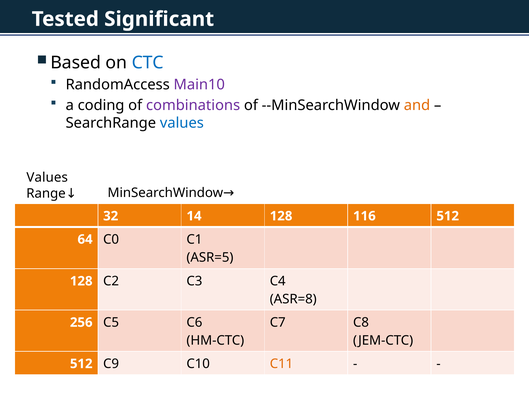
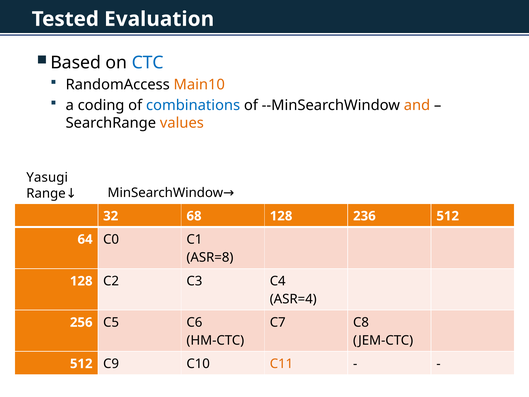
Significant: Significant -> Evaluation
Main10 colour: purple -> orange
combinations colour: purple -> blue
values at (182, 123) colour: blue -> orange
Values at (47, 177): Values -> Yasugi
14: 14 -> 68
116: 116 -> 236
ASR=5: ASR=5 -> ASR=8
ASR=8: ASR=8 -> ASR=4
